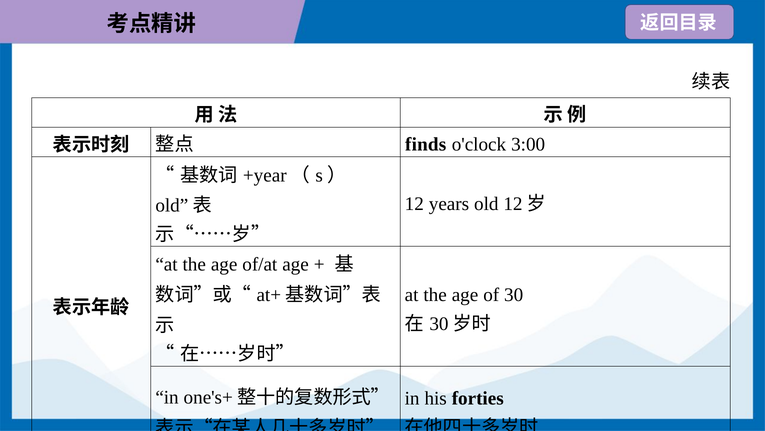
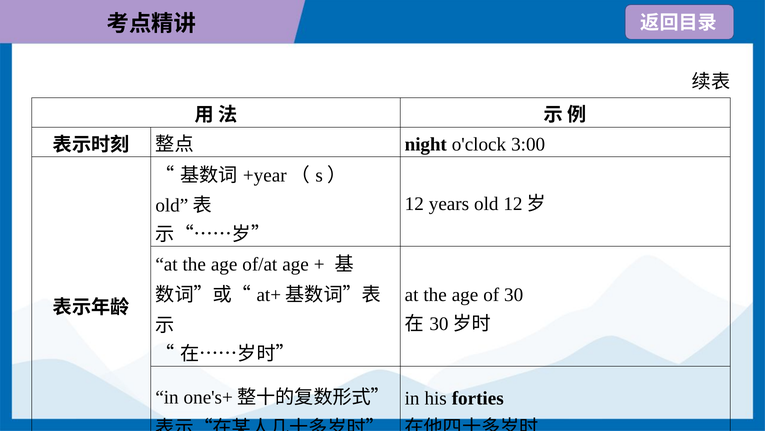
finds: finds -> night
